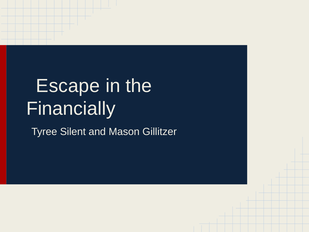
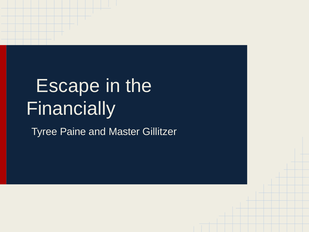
Silent: Silent -> Paine
Mason: Mason -> Master
